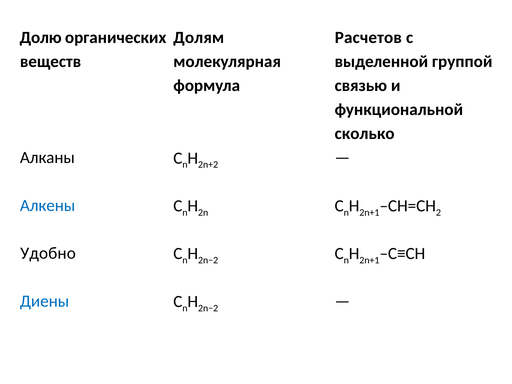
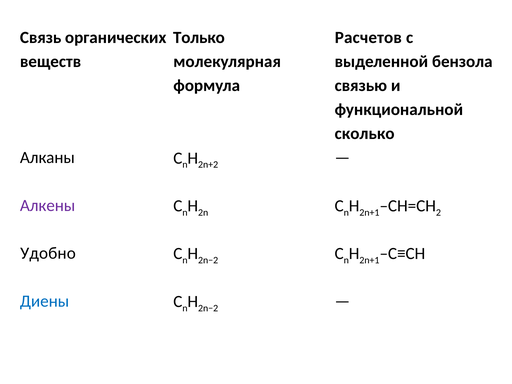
Долю: Долю -> Связь
Долям: Долям -> Только
группой: группой -> бензола
Алкены colour: blue -> purple
